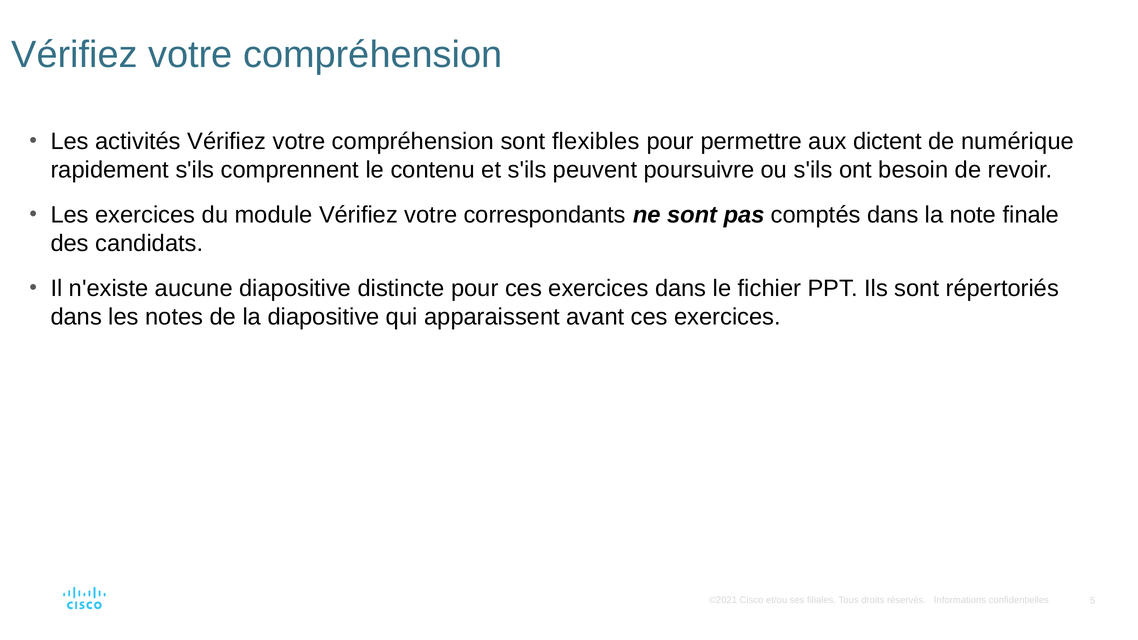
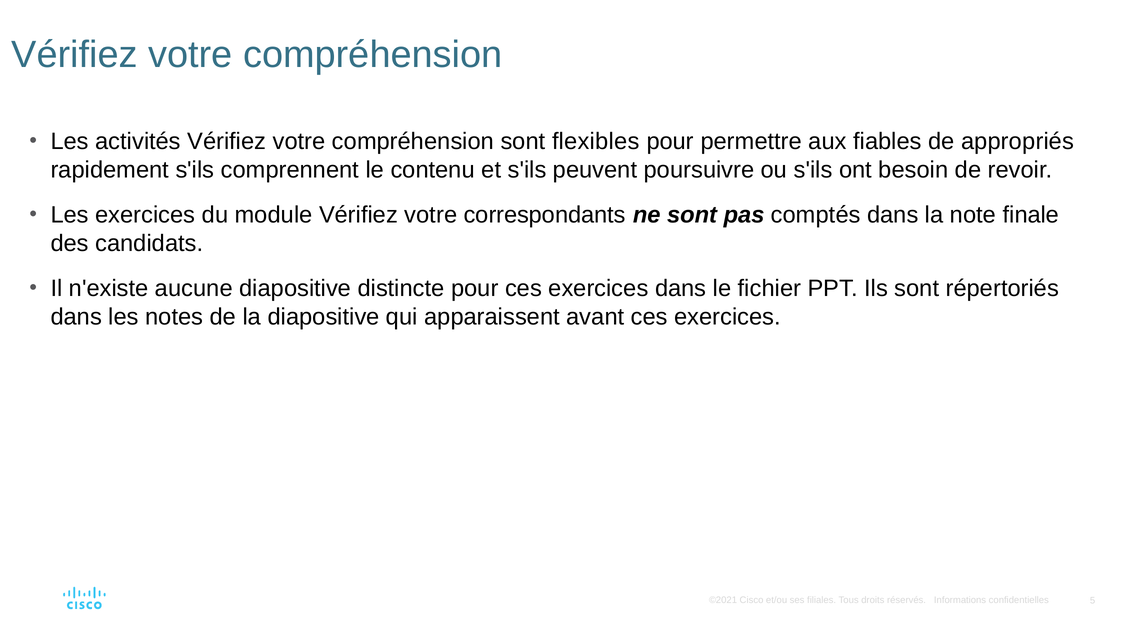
dictent: dictent -> fiables
numérique: numérique -> appropriés
